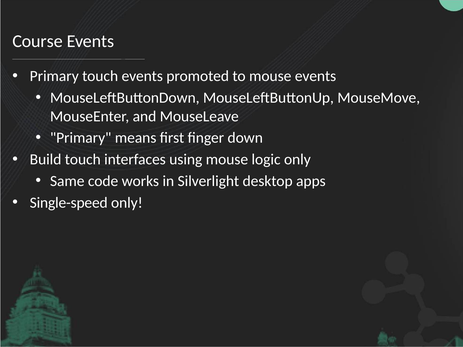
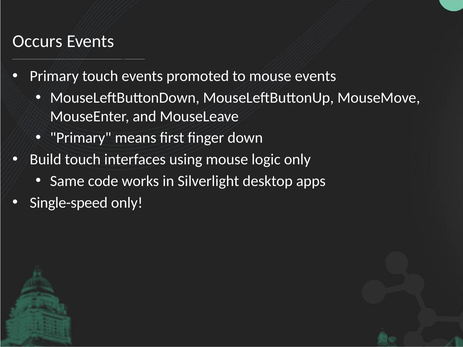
Course: Course -> Occurs
